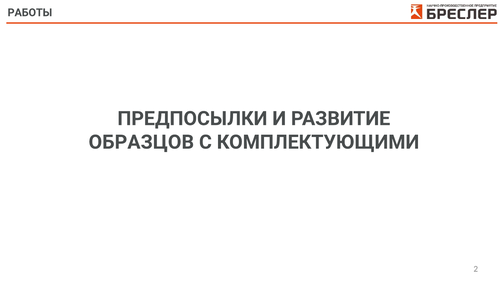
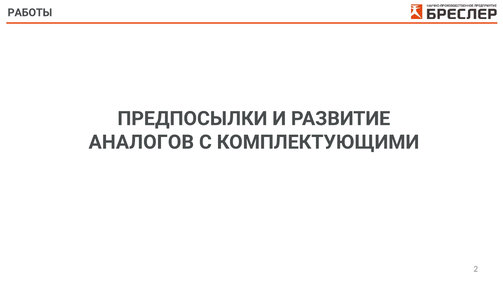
ОБРАЗЦОВ: ОБРАЗЦОВ -> АНАЛОГОВ
